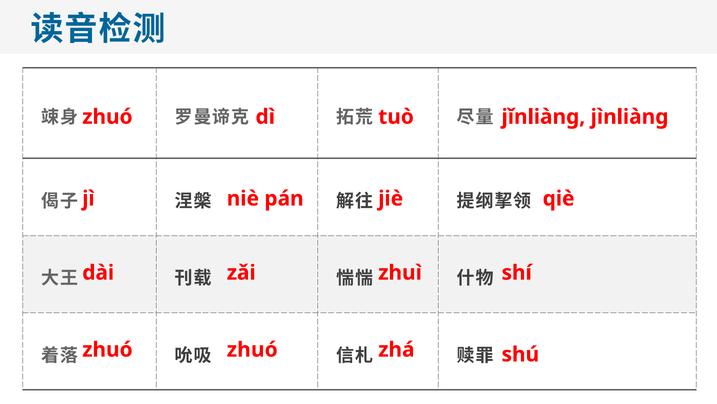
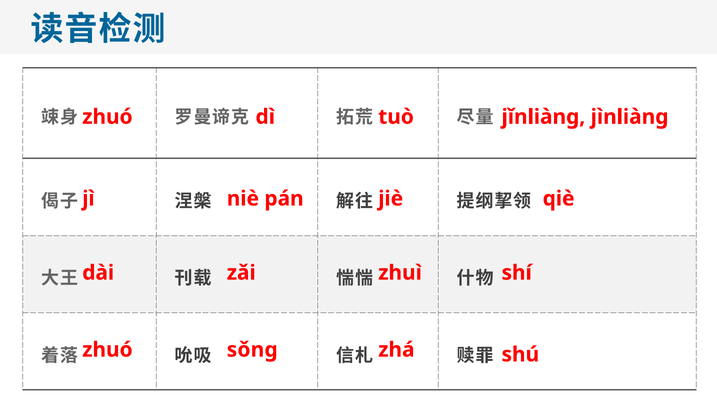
zhuó zhuó: zhuó -> sǒng
